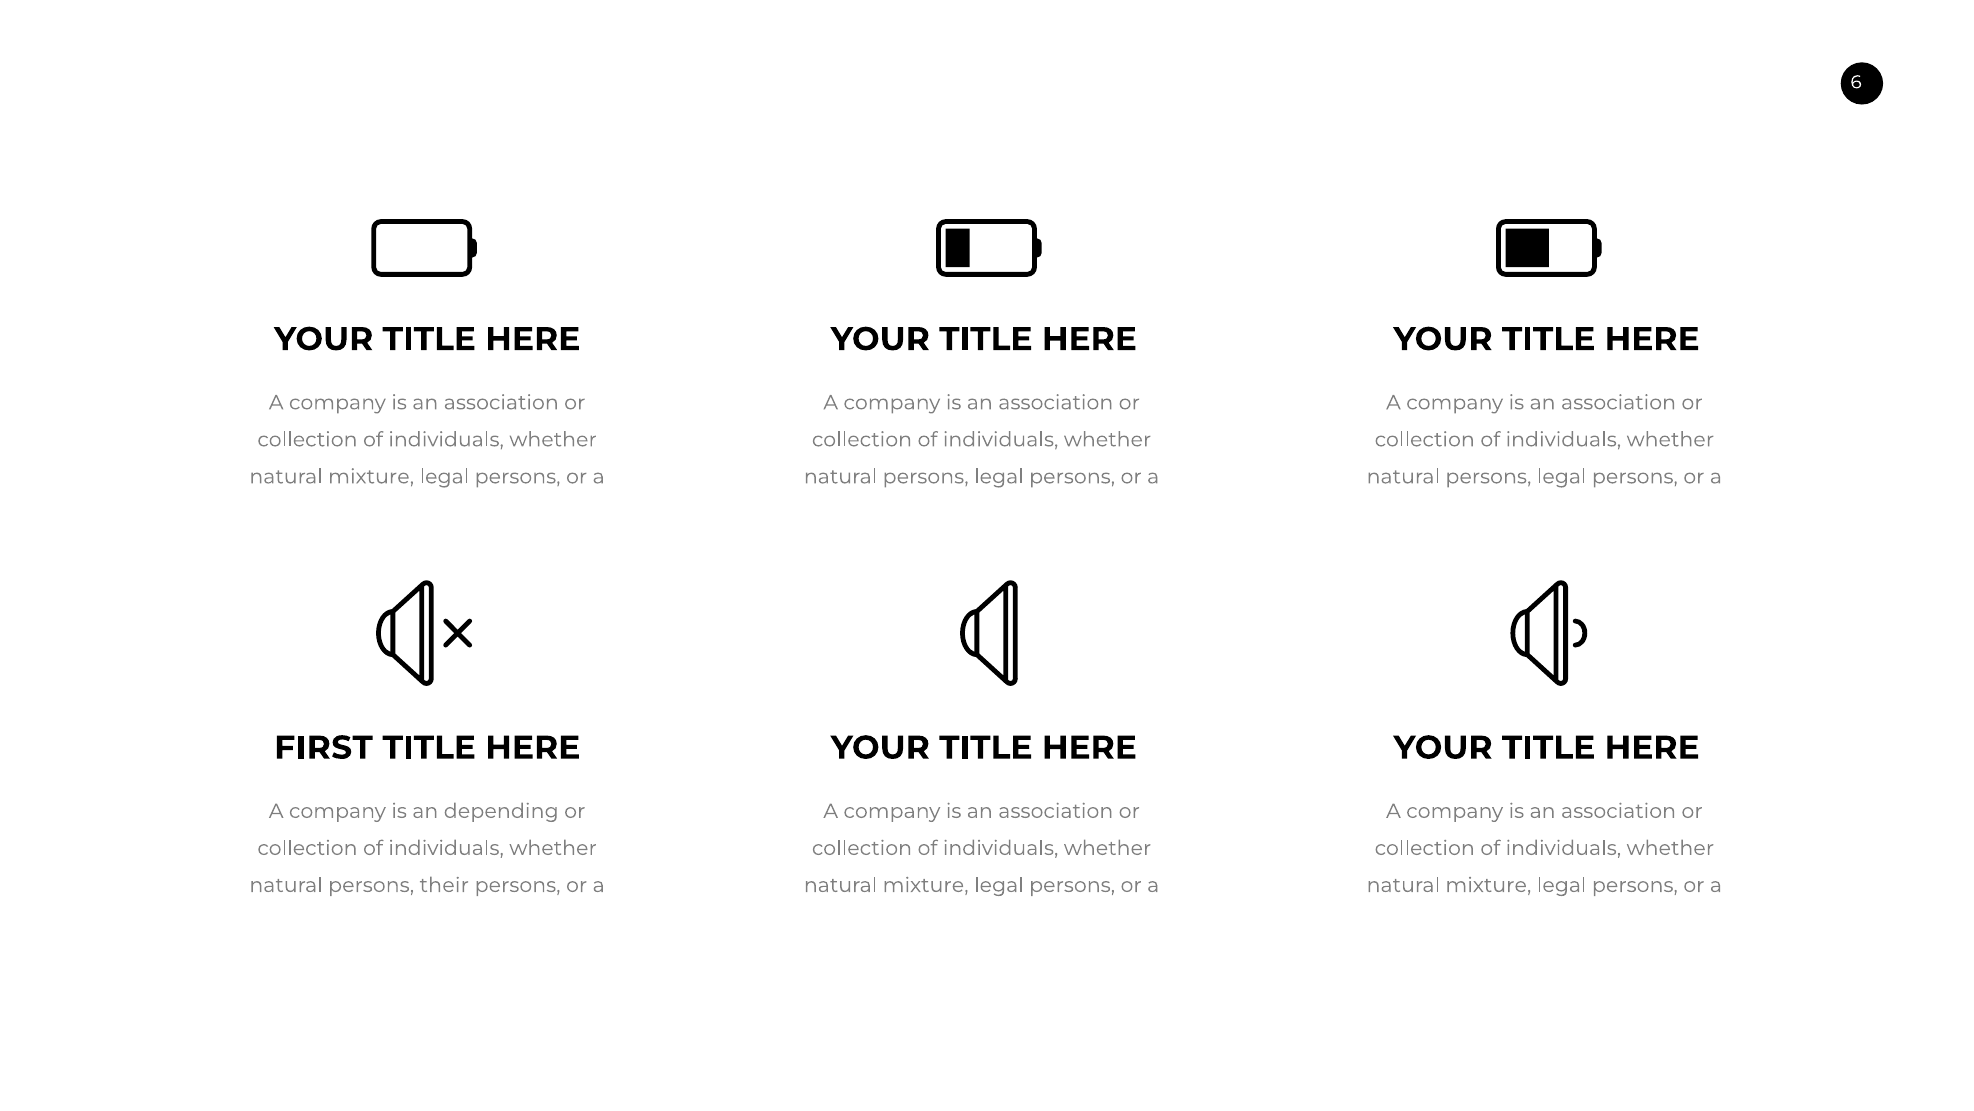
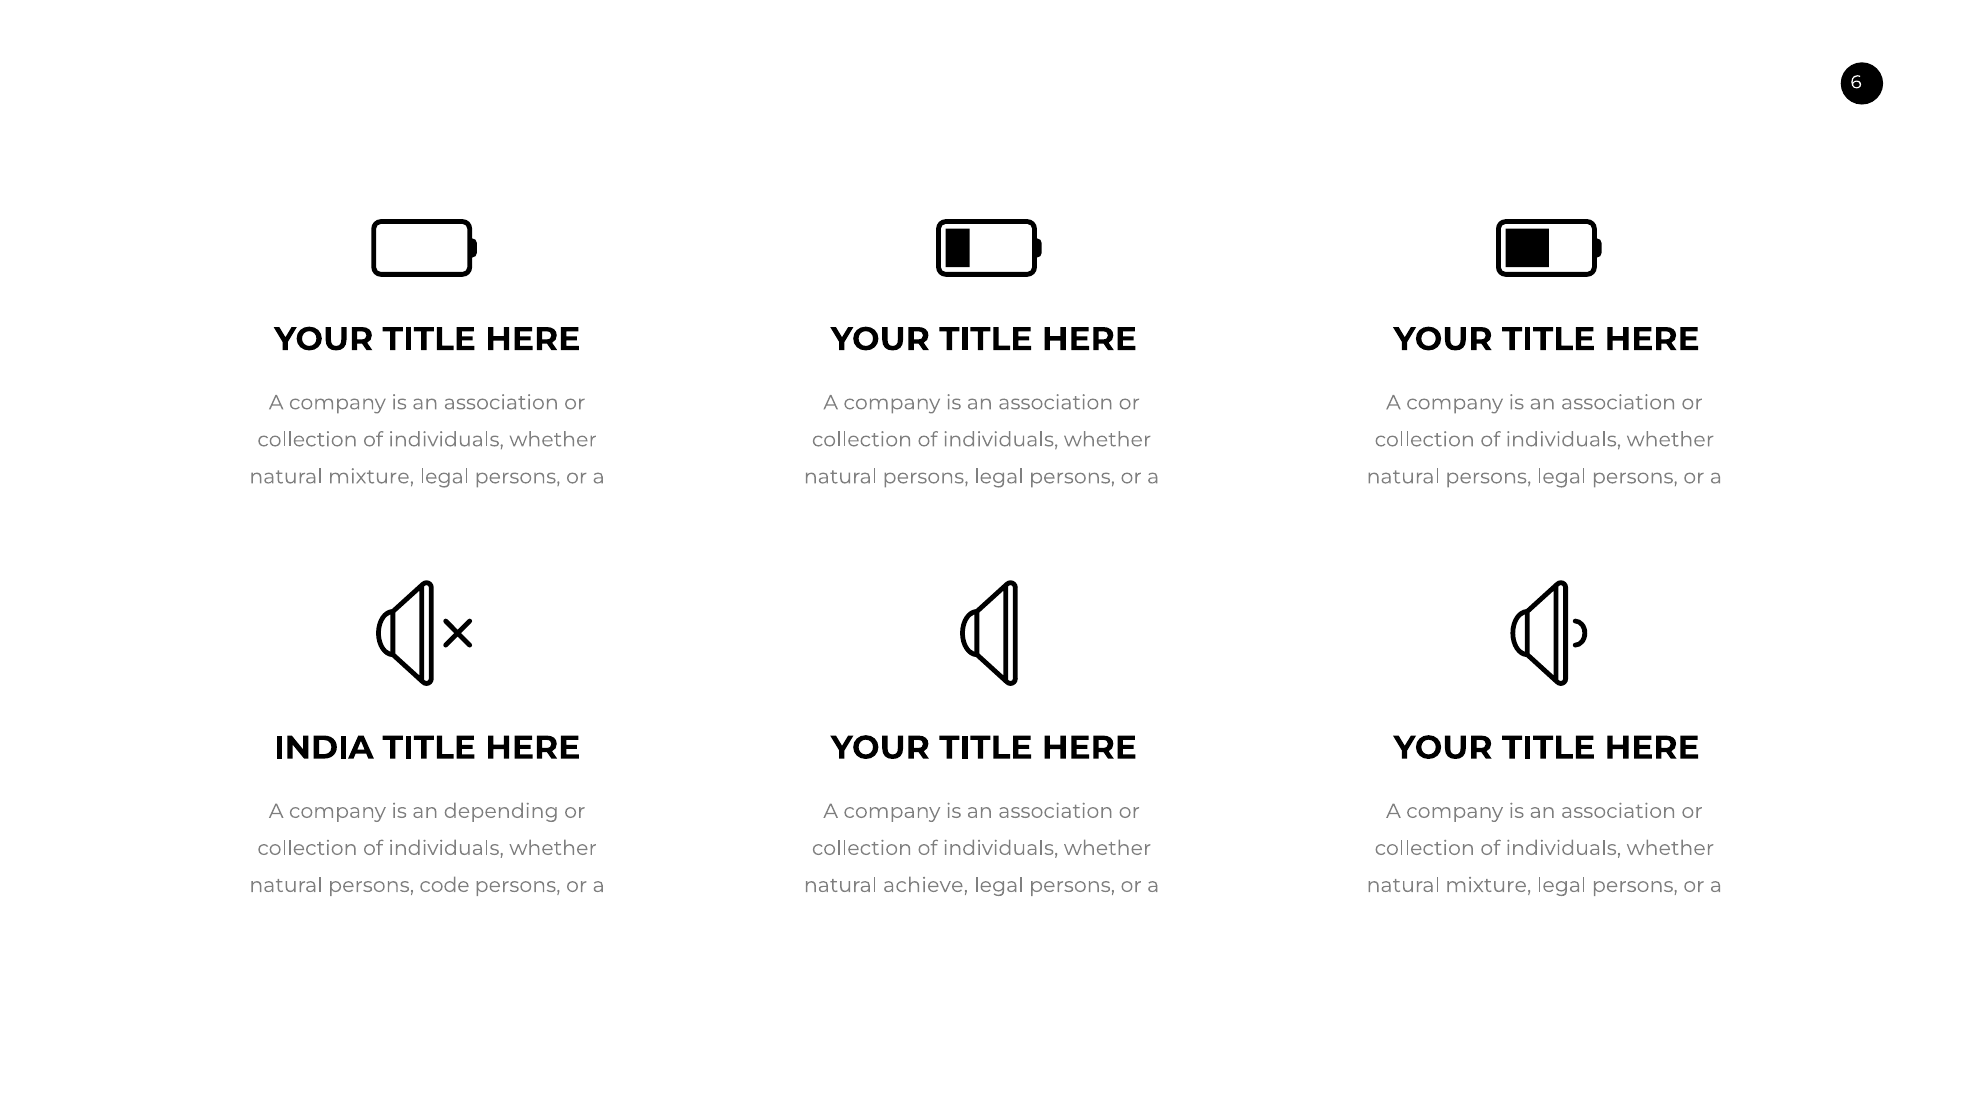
FIRST: FIRST -> INDIA
their: their -> code
mixture at (926, 885): mixture -> achieve
